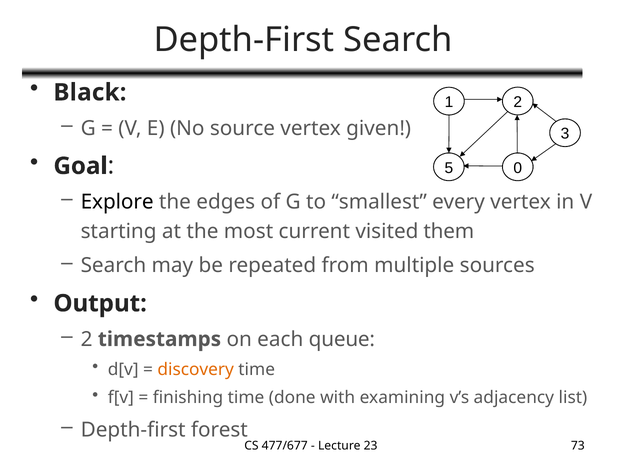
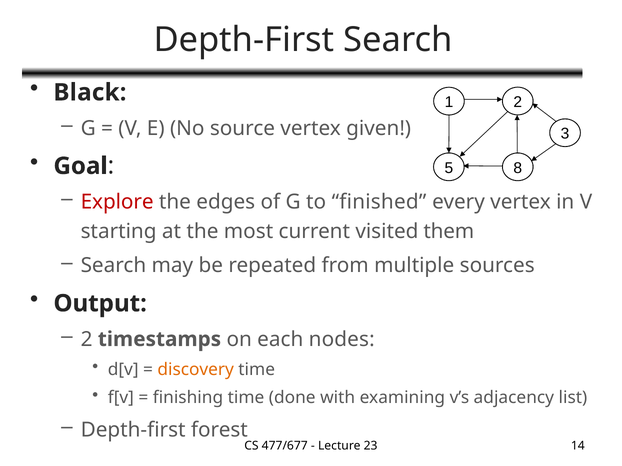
0: 0 -> 8
Explore colour: black -> red
smallest: smallest -> finished
queue: queue -> nodes
73: 73 -> 14
